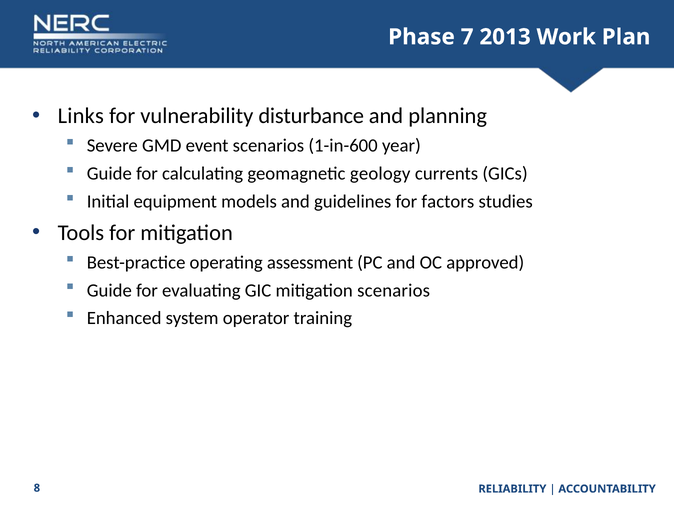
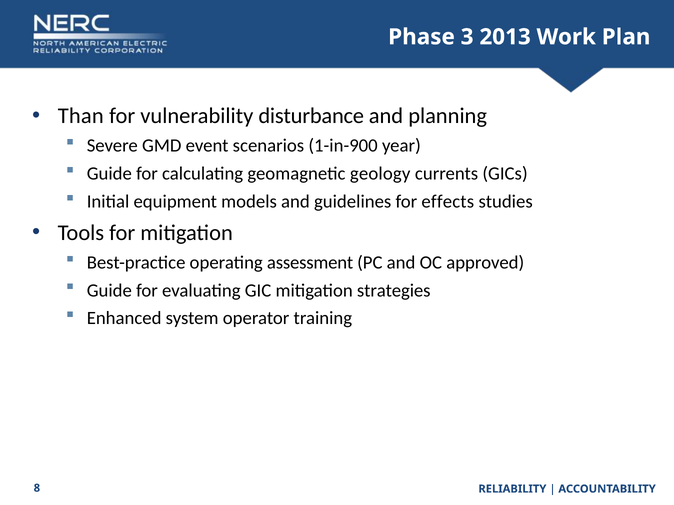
7: 7 -> 3
Links: Links -> Than
1-in-600: 1-in-600 -> 1-in-900
factors: factors -> effects
mitigation scenarios: scenarios -> strategies
